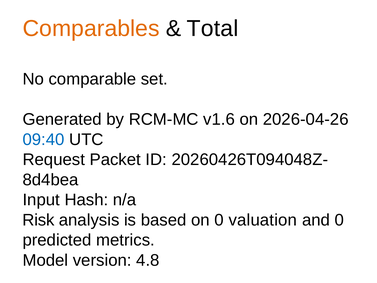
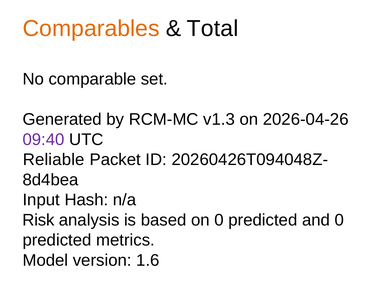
v1.6: v1.6 -> v1.3
09:40 colour: blue -> purple
Request: Request -> Reliable
on 0 valuation: valuation -> predicted
4.8: 4.8 -> 1.6
